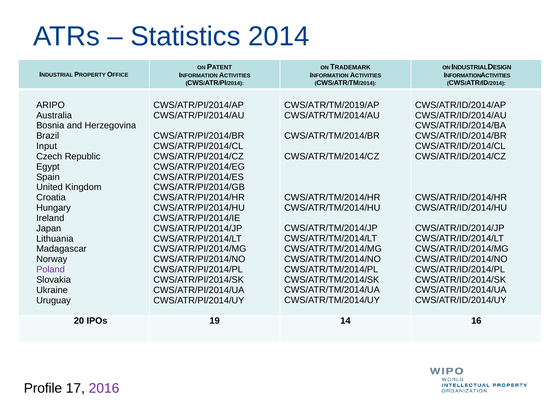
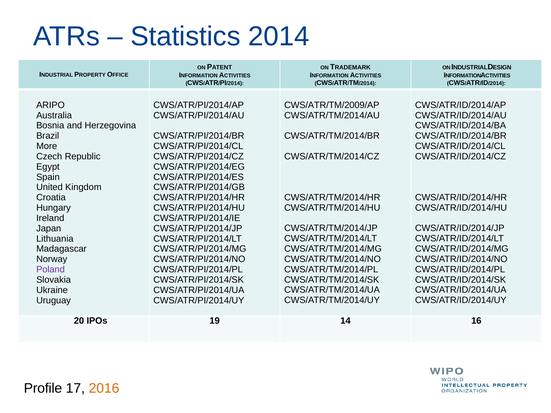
CWS/ATR/TM/2019/AP: CWS/ATR/TM/2019/AP -> CWS/ATR/TM/2009/AP
Input: Input -> More
2016 colour: purple -> orange
